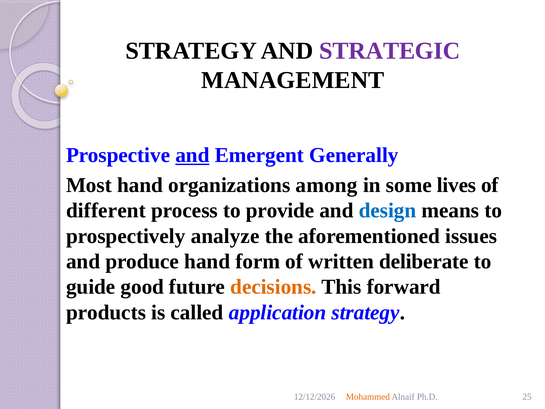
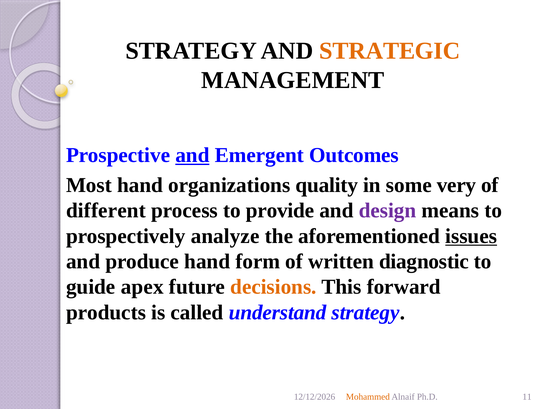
STRATEGIC colour: purple -> orange
Generally: Generally -> Outcomes
among: among -> quality
lives: lives -> very
design colour: blue -> purple
issues underline: none -> present
deliberate: deliberate -> diagnostic
good: good -> apex
application: application -> understand
25: 25 -> 11
